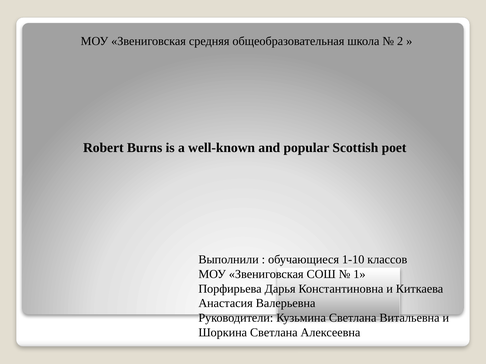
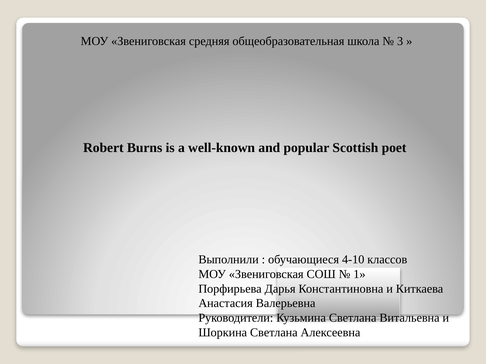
2: 2 -> 3
1-10: 1-10 -> 4-10
